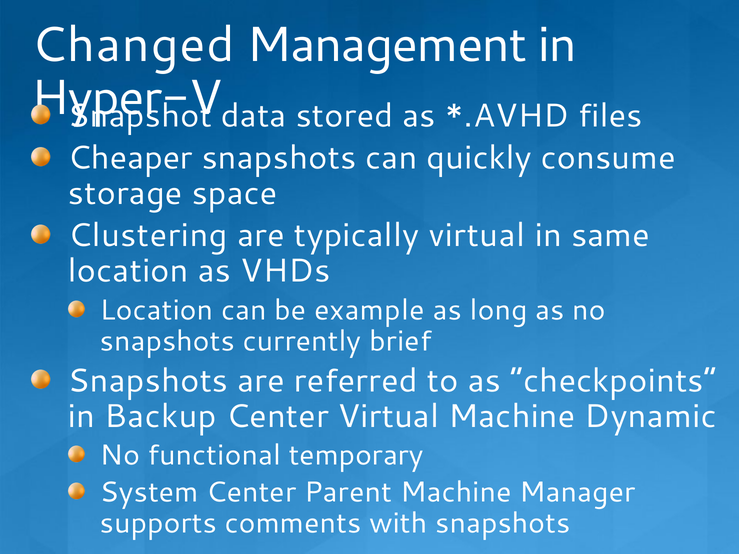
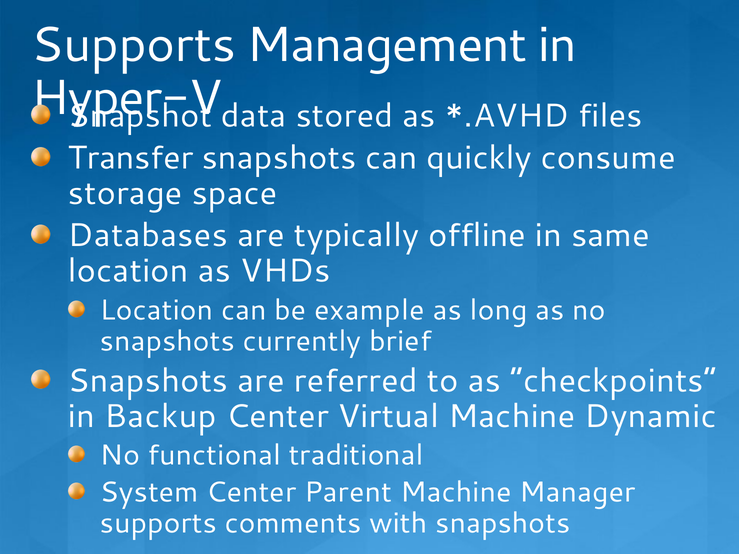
Changed at (133, 45): Changed -> Supports
Cheaper: Cheaper -> Transfer
Clustering: Clustering -> Databases
typically virtual: virtual -> offline
temporary: temporary -> traditional
